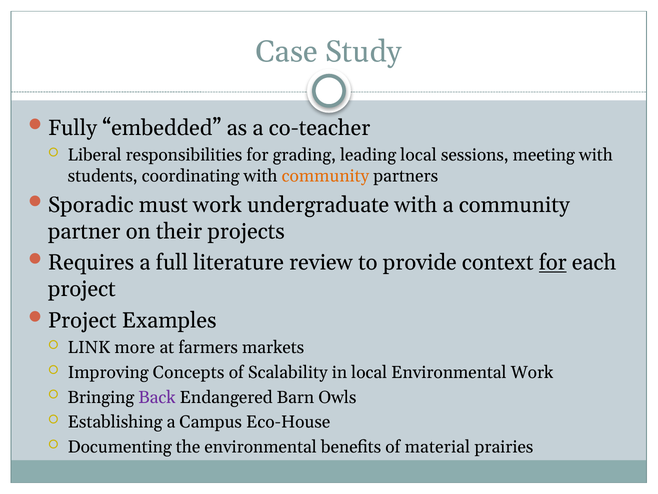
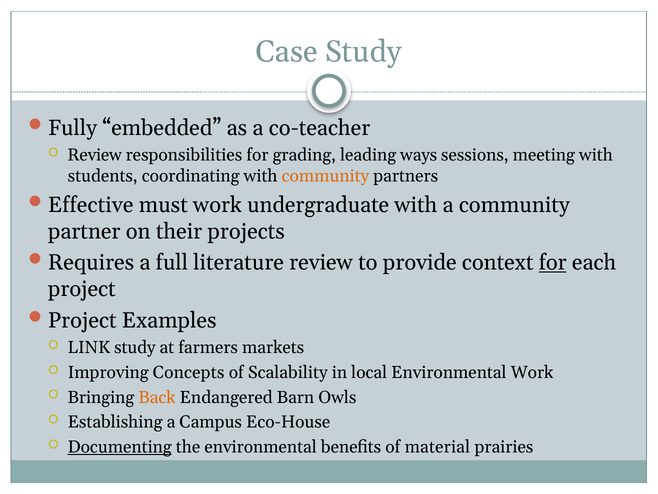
Liberal at (95, 155): Liberal -> Review
leading local: local -> ways
Sporadic: Sporadic -> Effective
LINK more: more -> study
Back colour: purple -> orange
Documenting underline: none -> present
